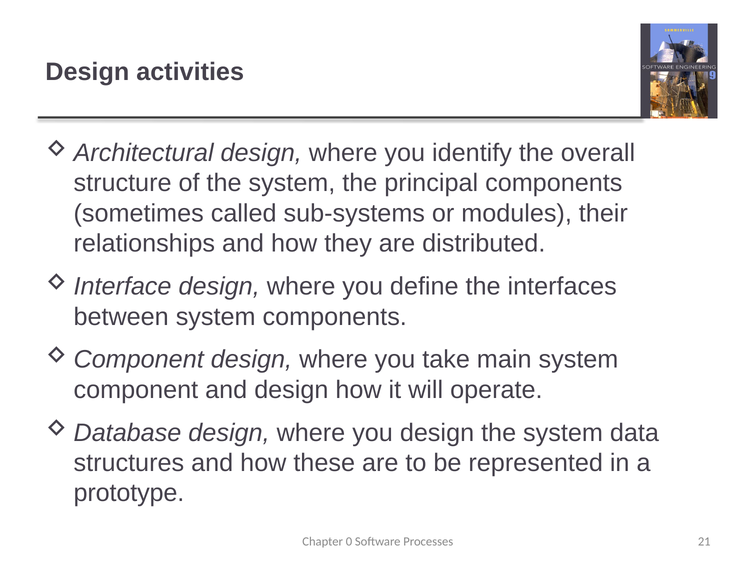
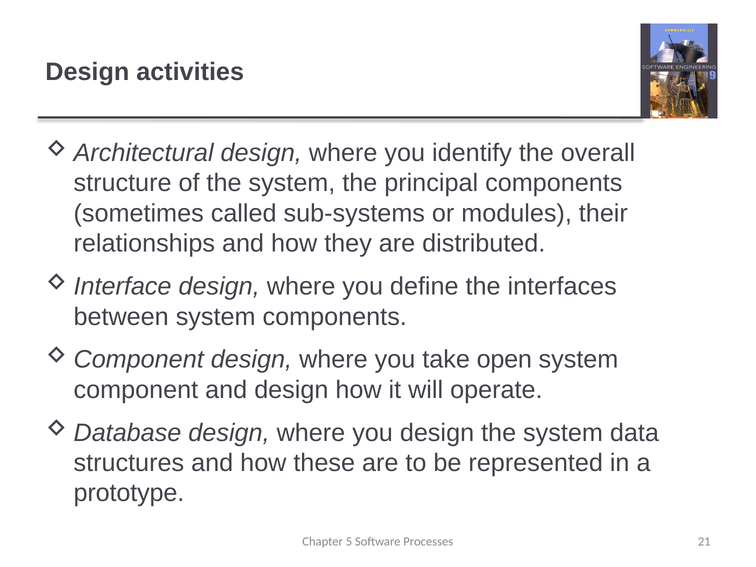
main: main -> open
0: 0 -> 5
